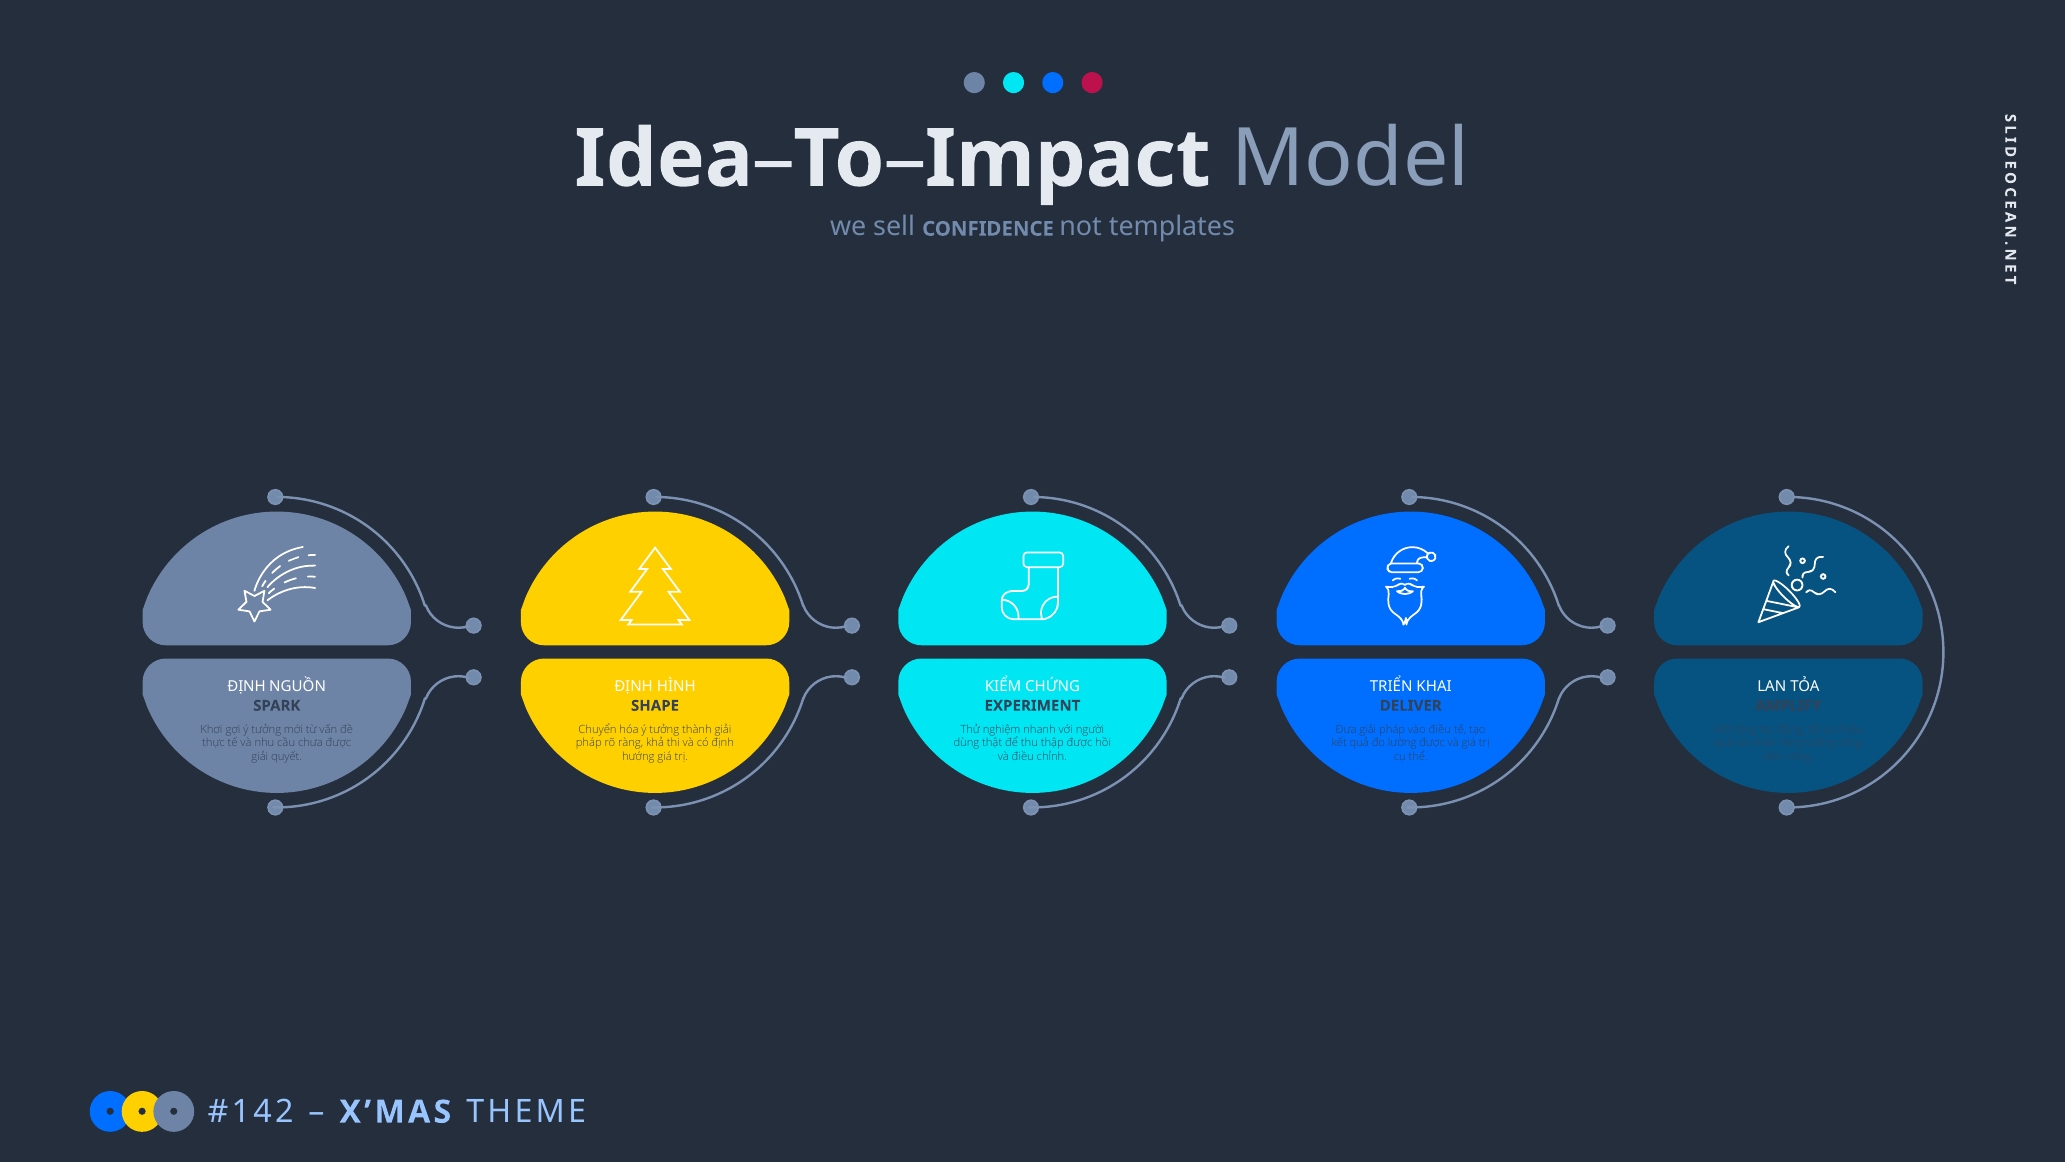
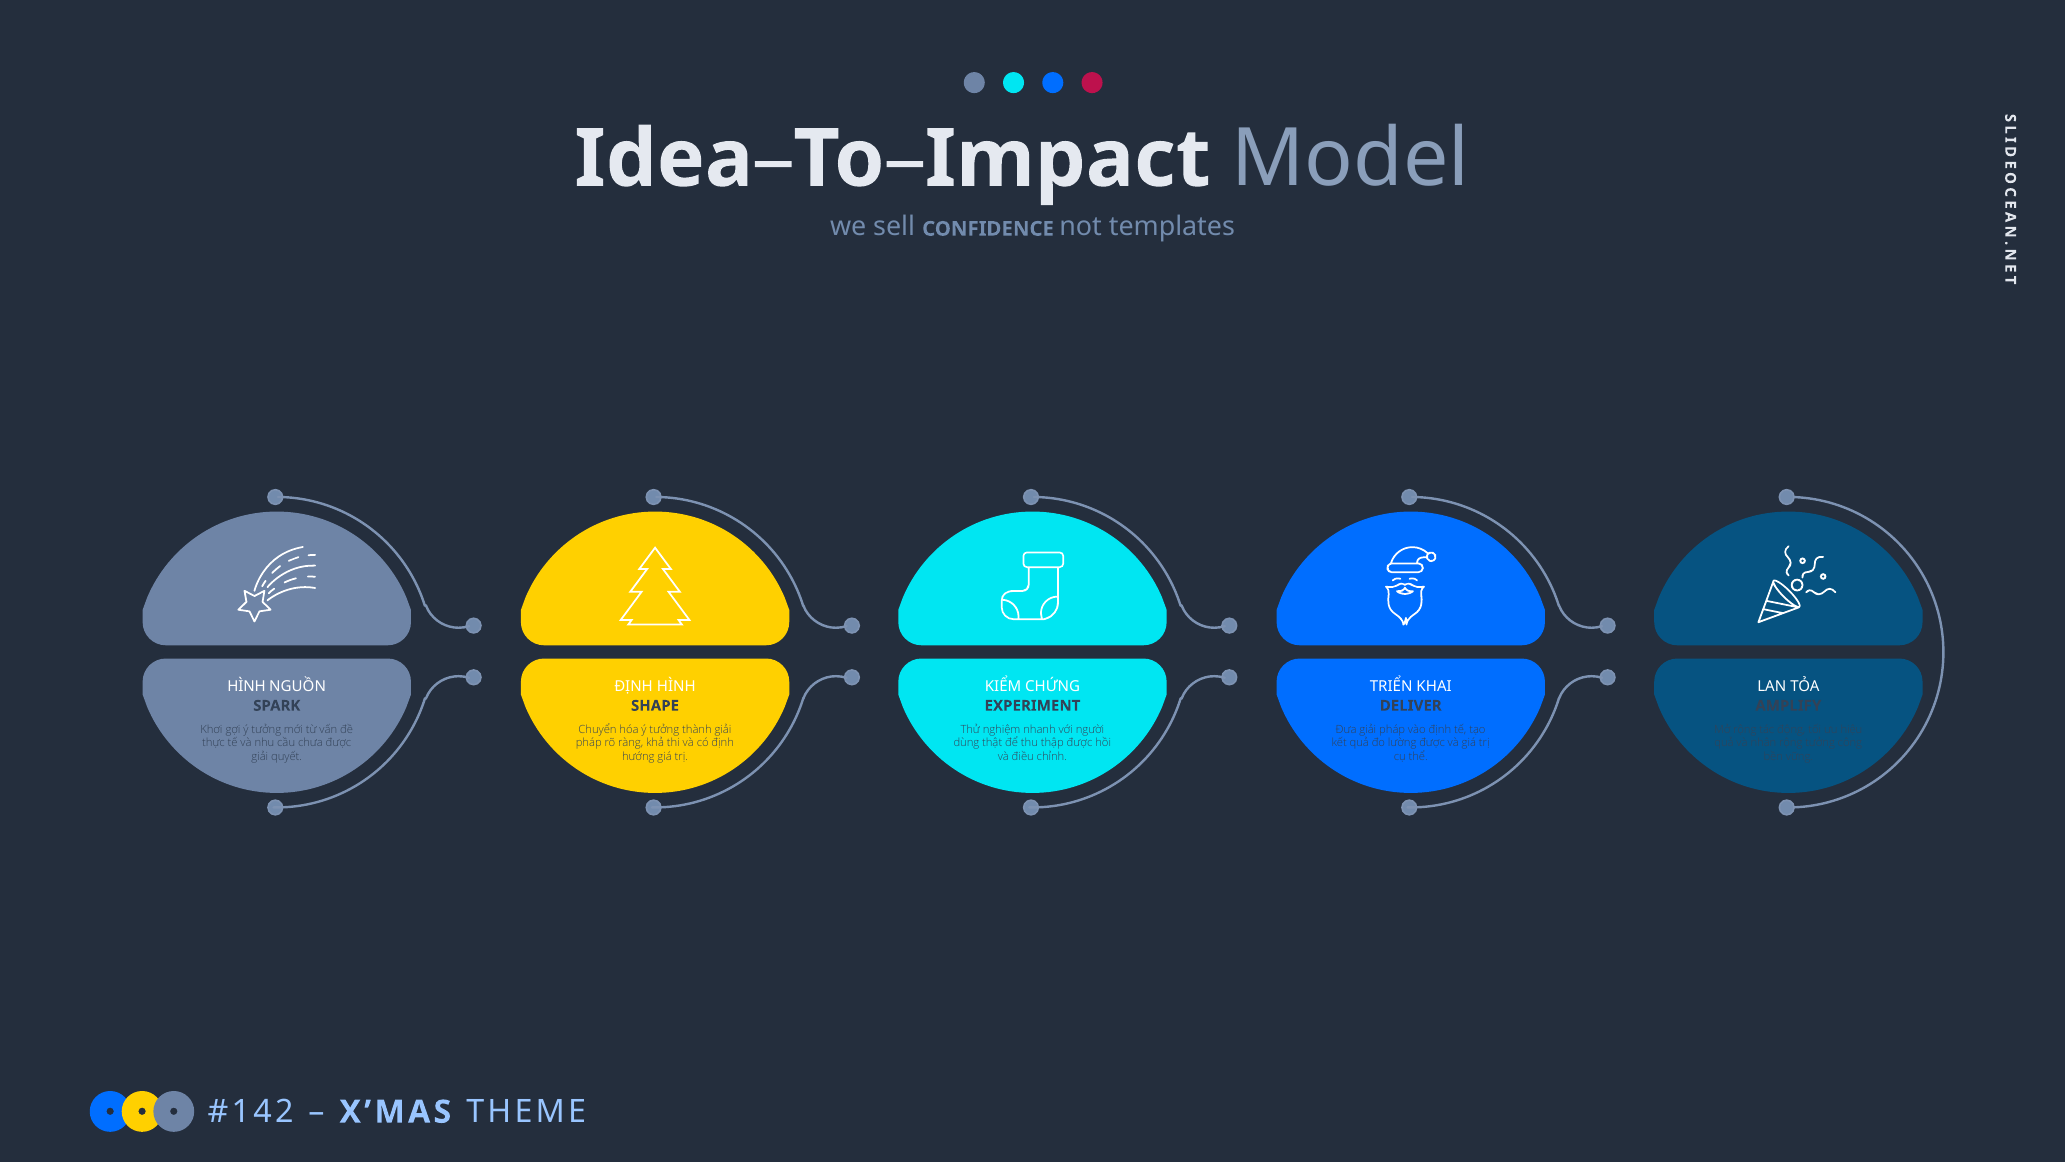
ĐỊNH at (247, 686): ĐỊNH -> HÌNH
vào điều: điều -> định
